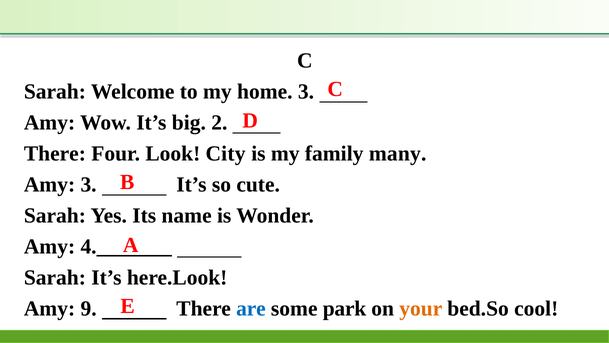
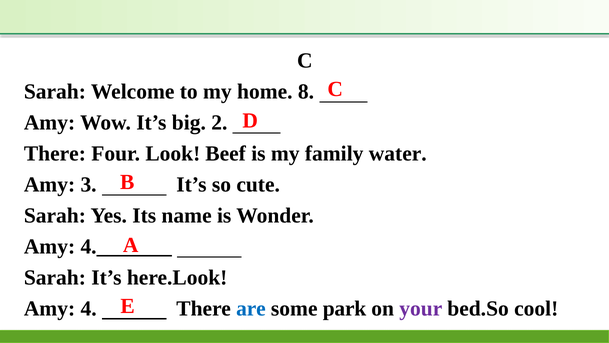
home 3: 3 -> 8
City: City -> Beef
many: many -> water
9: 9 -> 4
your colour: orange -> purple
